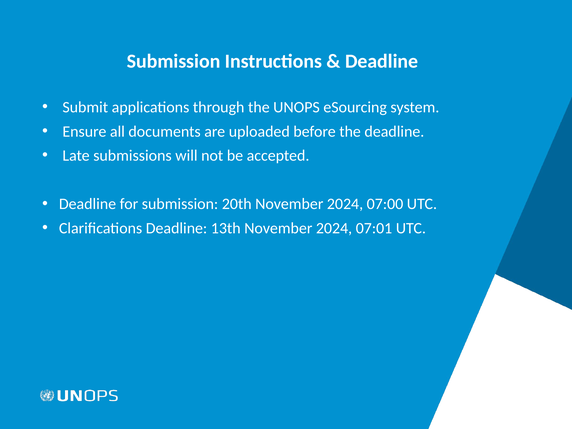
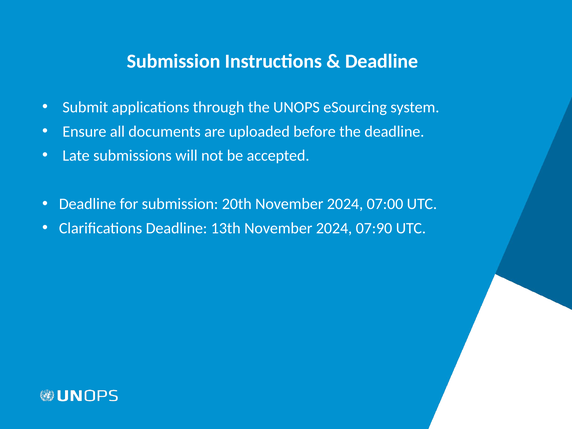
07:01: 07:01 -> 07:90
